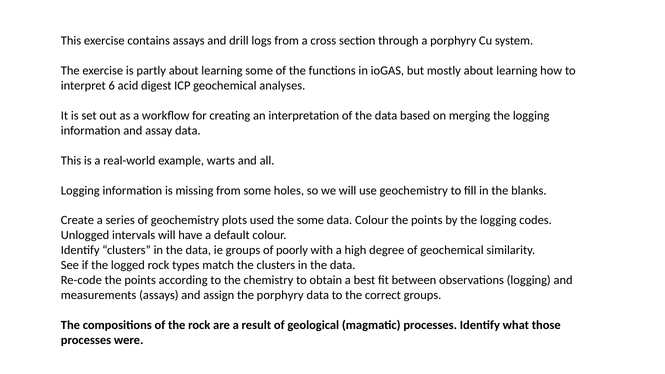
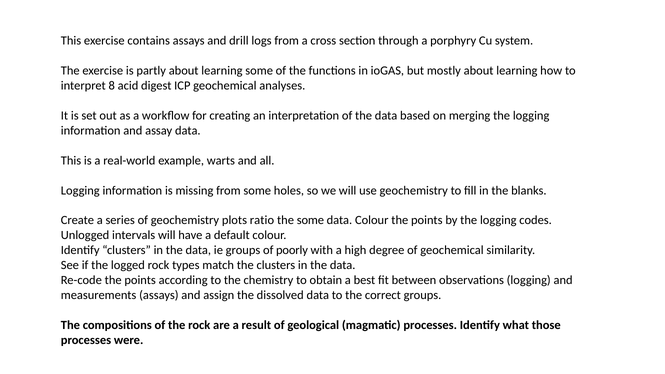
6: 6 -> 8
used: used -> ratio
the porphyry: porphyry -> dissolved
